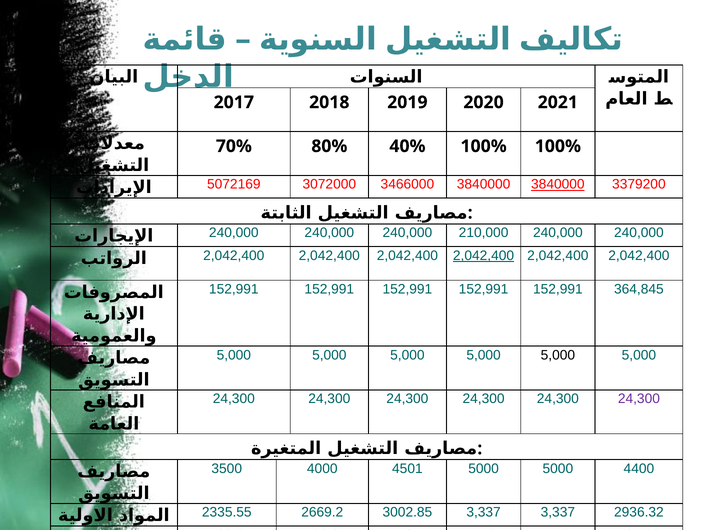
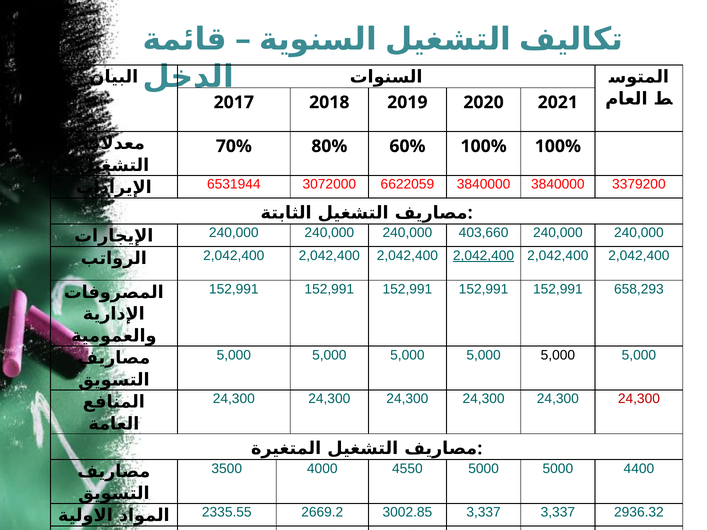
40%: 40% -> 60%
5072169: 5072169 -> 6531944
3466000: 3466000 -> 6622059
3840000 at (558, 185) underline: present -> none
210,000: 210,000 -> 403,660
364,845: 364,845 -> 658,293
24,300 at (639, 399) colour: purple -> red
4501: 4501 -> 4550
